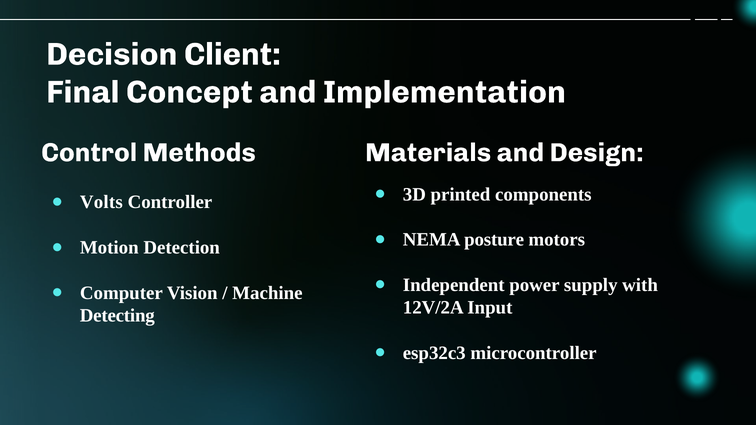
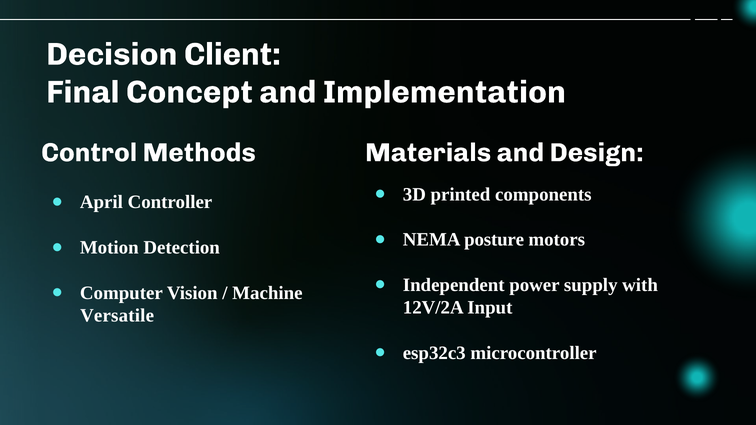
Volts: Volts -> April
Detecting: Detecting -> Versatile
